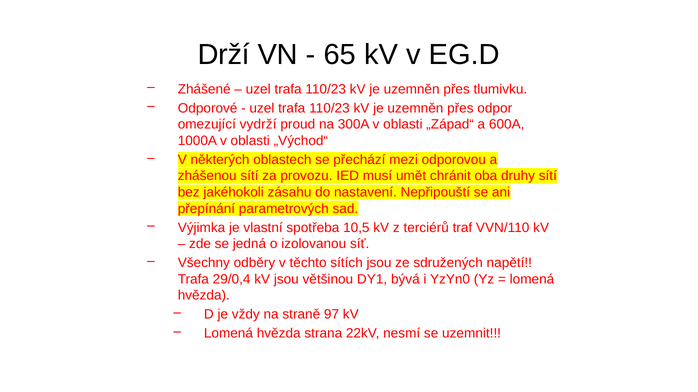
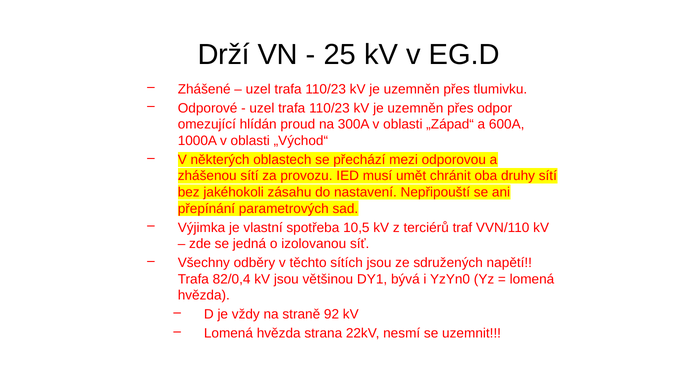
65: 65 -> 25
vydrží: vydrží -> hlídán
29/0,4: 29/0,4 -> 82/0,4
97: 97 -> 92
